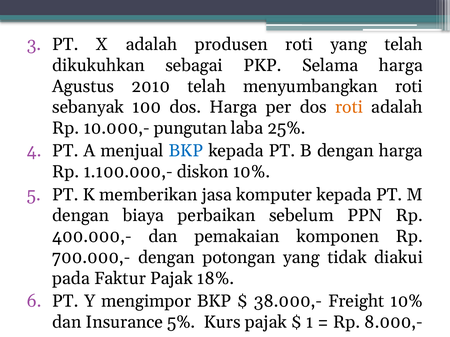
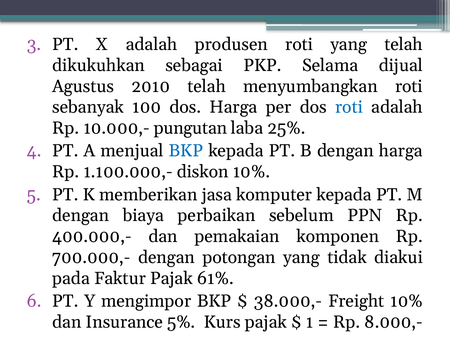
Selama harga: harga -> dijual
roti at (349, 107) colour: orange -> blue
18%: 18% -> 61%
